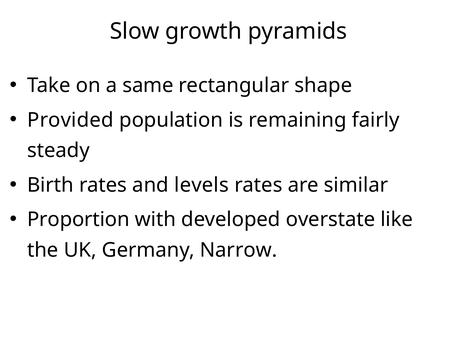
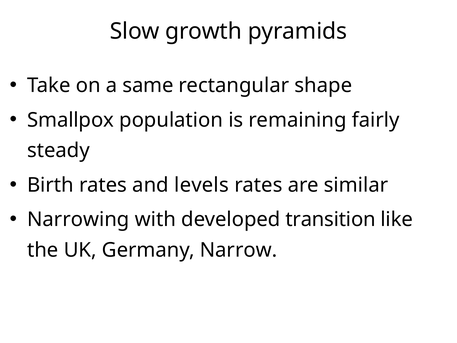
Provided: Provided -> Smallpox
Proportion: Proportion -> Narrowing
overstate: overstate -> transition
